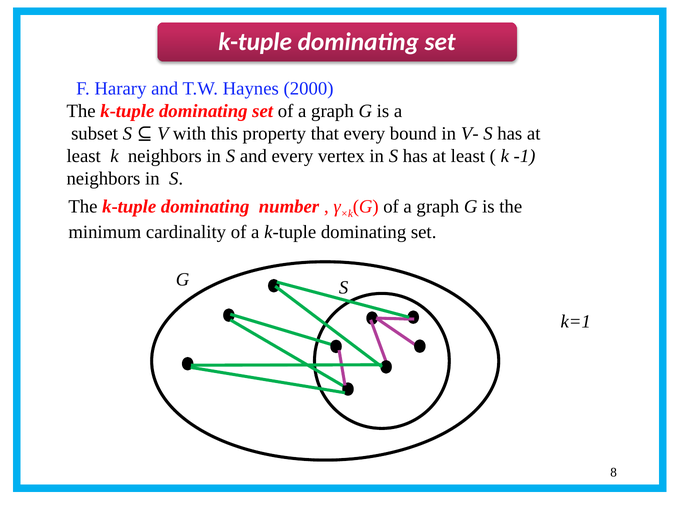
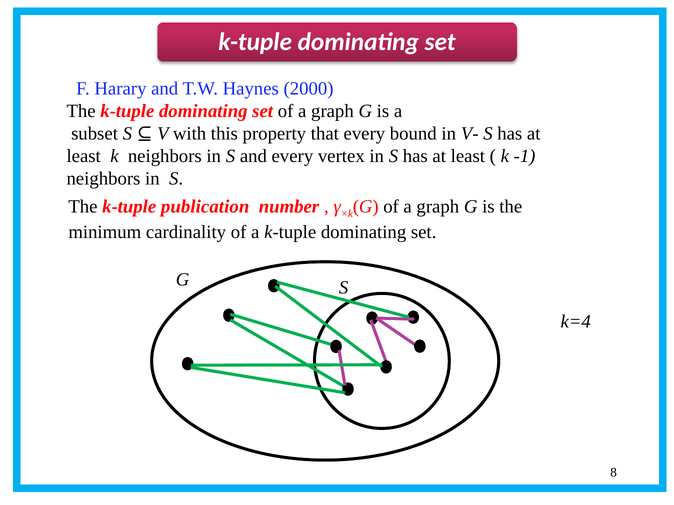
dominating at (205, 207): dominating -> publication
k=1: k=1 -> k=4
